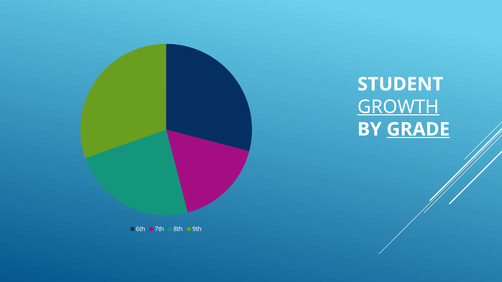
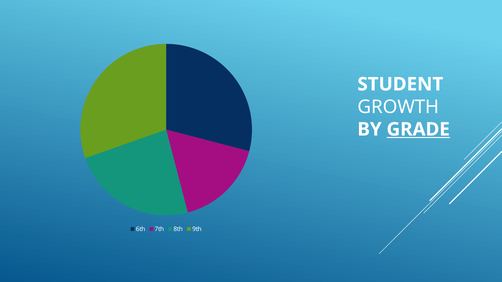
GROWTH underline: present -> none
